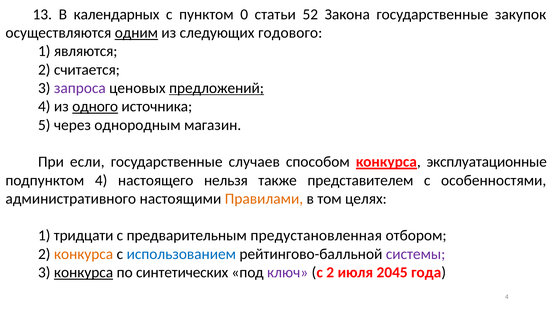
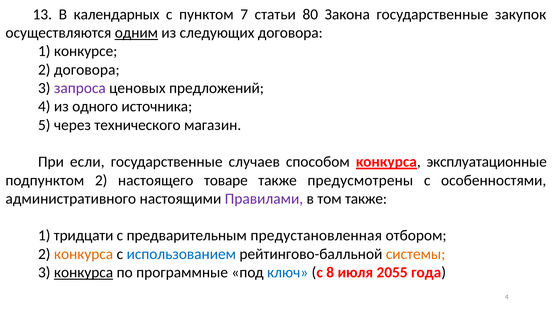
0: 0 -> 7
52: 52 -> 80
следующих годового: годового -> договора
являются: являются -> конкурсе
2 считается: считается -> договора
предложений underline: present -> none
одного underline: present -> none
однородным: однородным -> технического
подпунктом 4: 4 -> 2
нельзя: нельзя -> товаре
представителем: представителем -> предусмотрены
Правилами colour: orange -> purple
том целях: целях -> также
системы colour: purple -> orange
синтетических: синтетических -> программные
ключ colour: purple -> blue
с 2: 2 -> 8
2045: 2045 -> 2055
